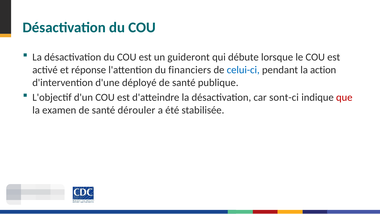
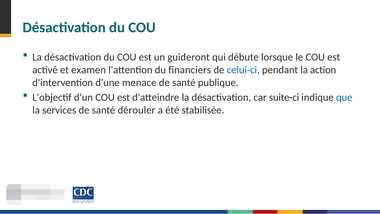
réponse: réponse -> examen
déployé: déployé -> menace
sont-ci: sont-ci -> suite-ci
que colour: red -> blue
examen: examen -> services
